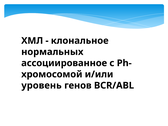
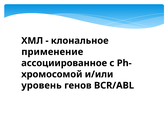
нормальных: нормальных -> применение
